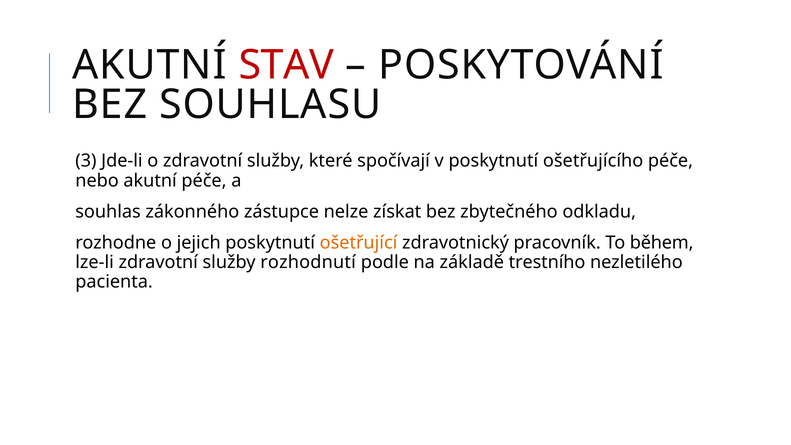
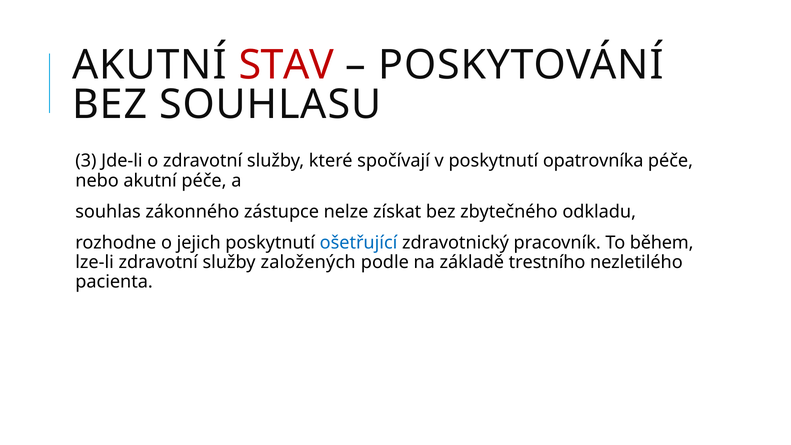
ošetřujícího: ošetřujícího -> opatrovníka
ošetřující colour: orange -> blue
rozhodnutí: rozhodnutí -> založených
